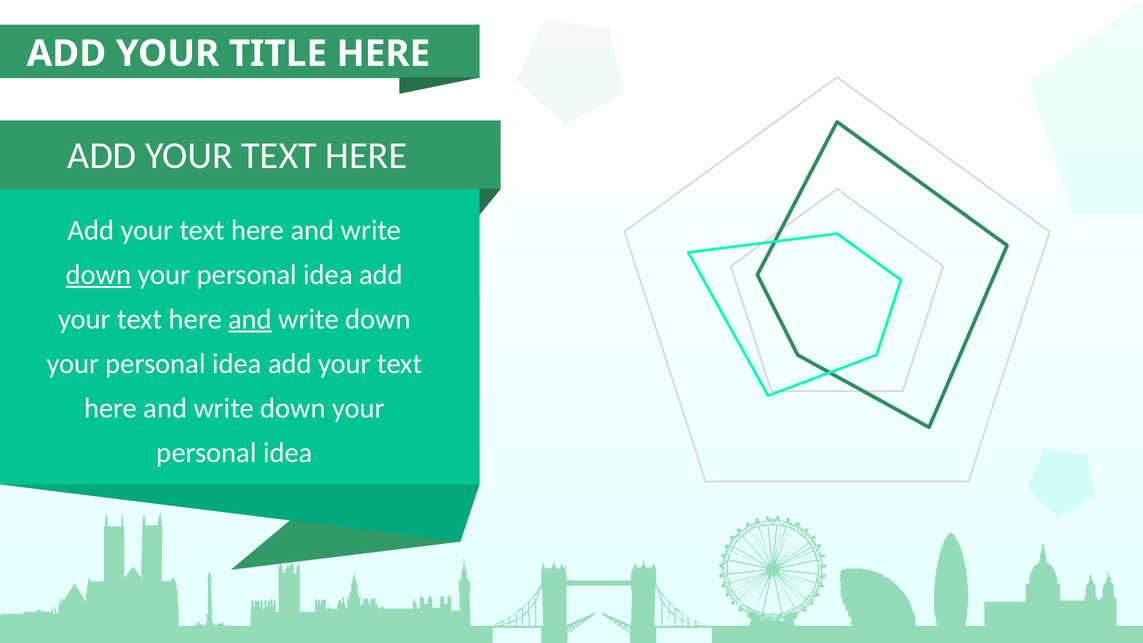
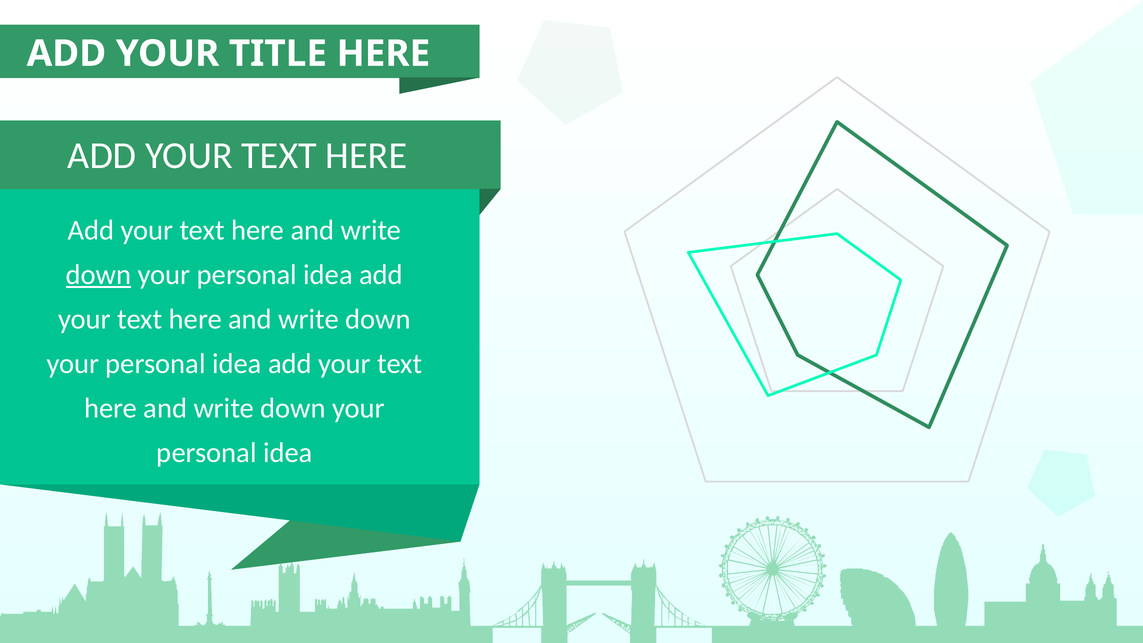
and at (250, 319) underline: present -> none
